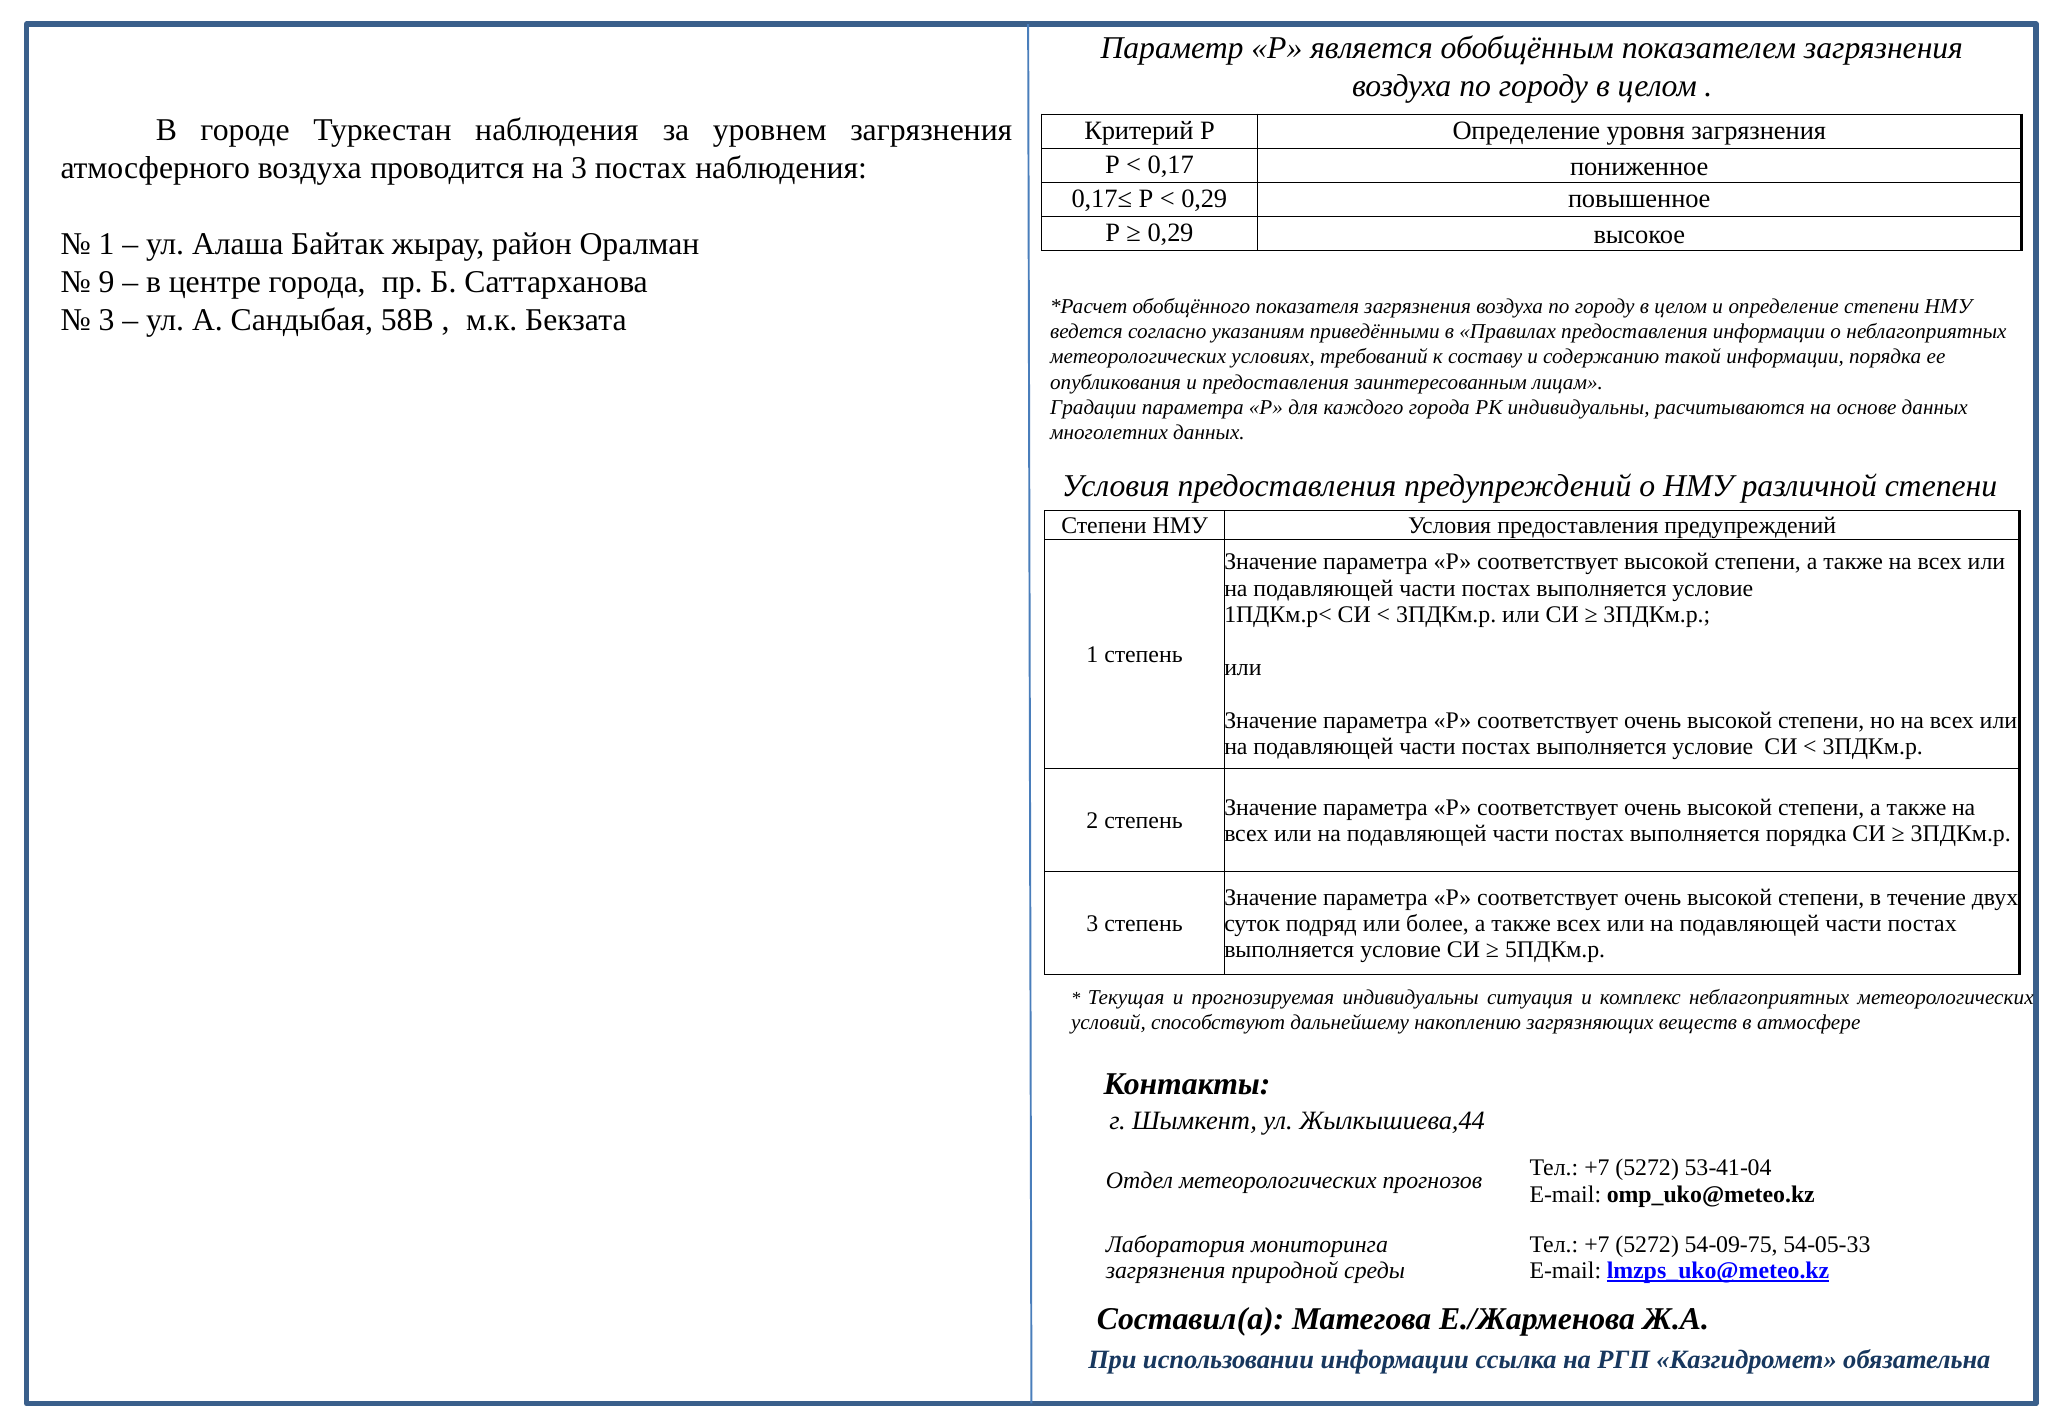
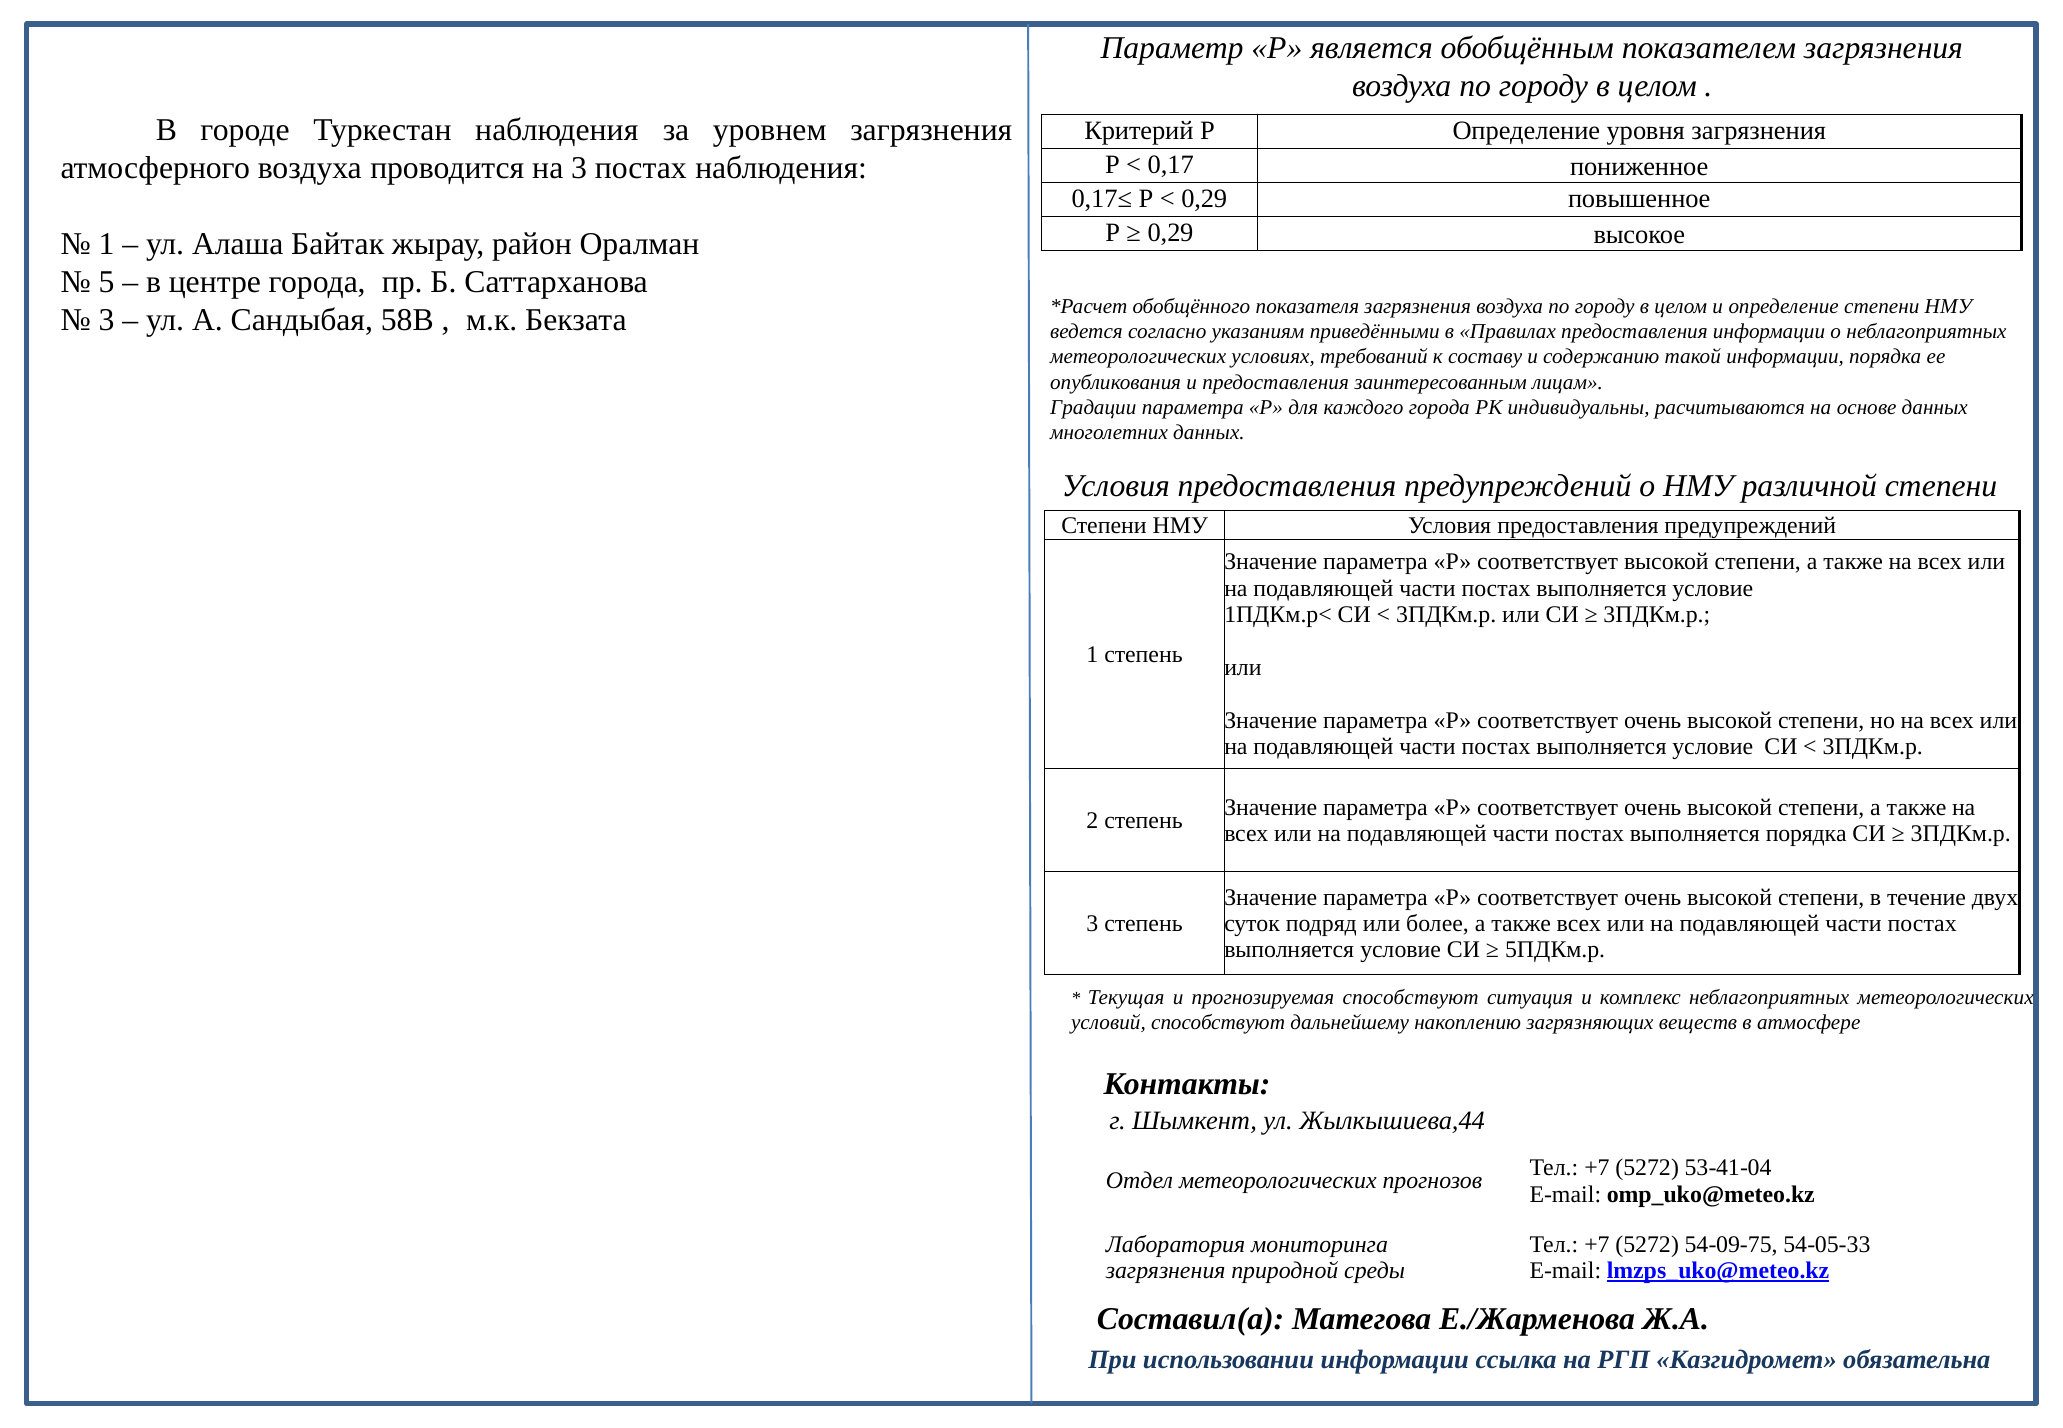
9: 9 -> 5
прогнозируемая индивидуальны: индивидуальны -> способствуют
